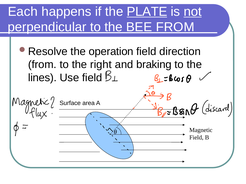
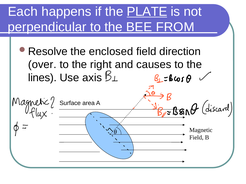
not underline: present -> none
operation: operation -> enclosed
from at (42, 65): from -> over
braking: braking -> causes
Use field: field -> axis
